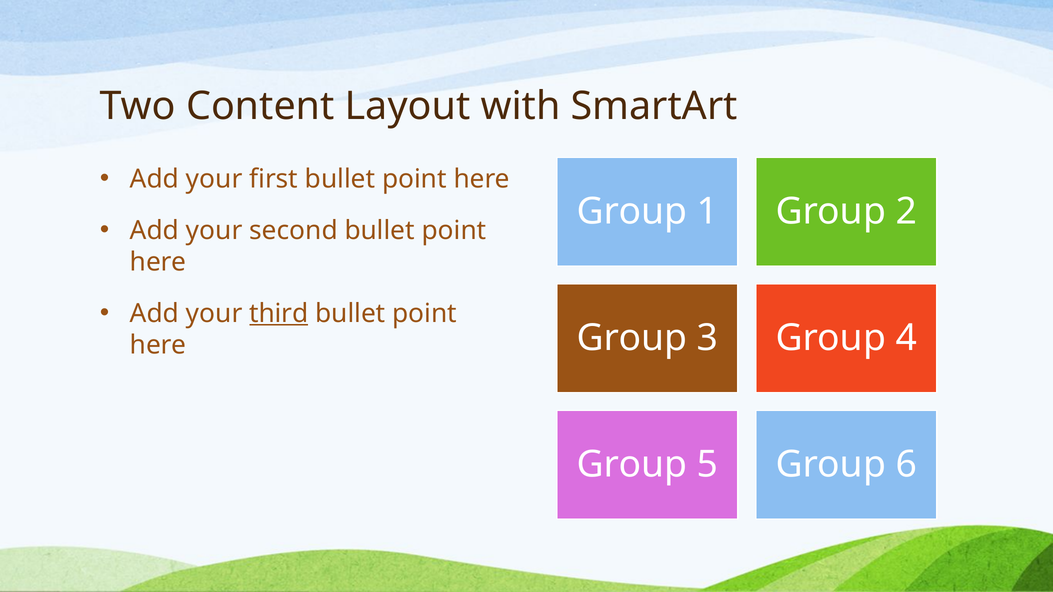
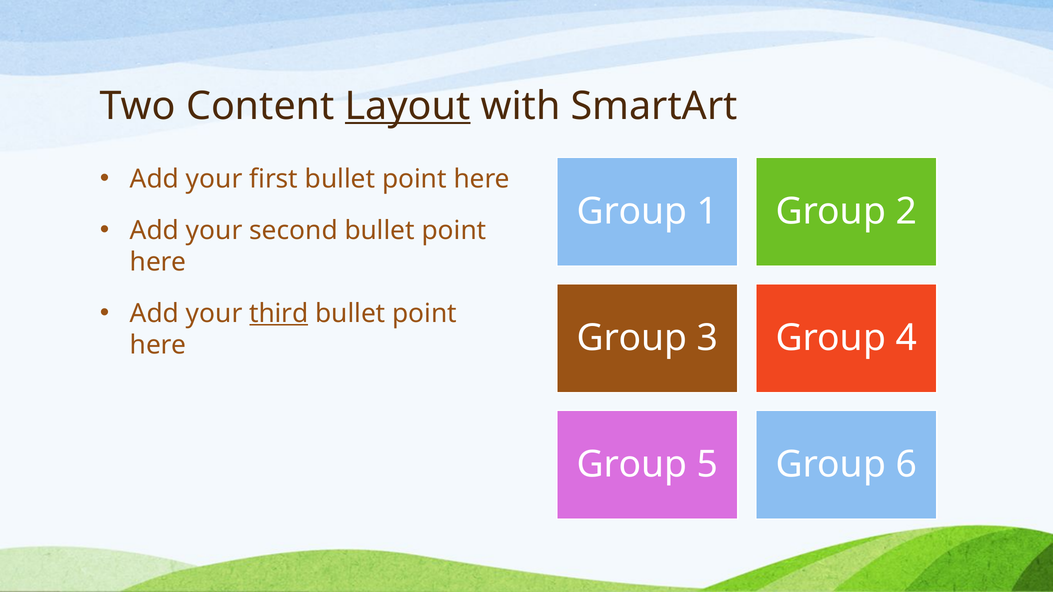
Layout underline: none -> present
